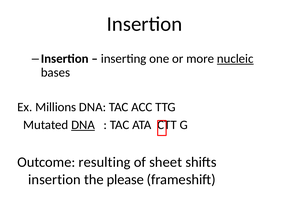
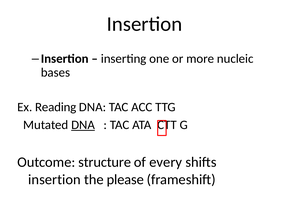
nucleic underline: present -> none
Millions: Millions -> Reading
resulting: resulting -> structure
sheet: sheet -> every
